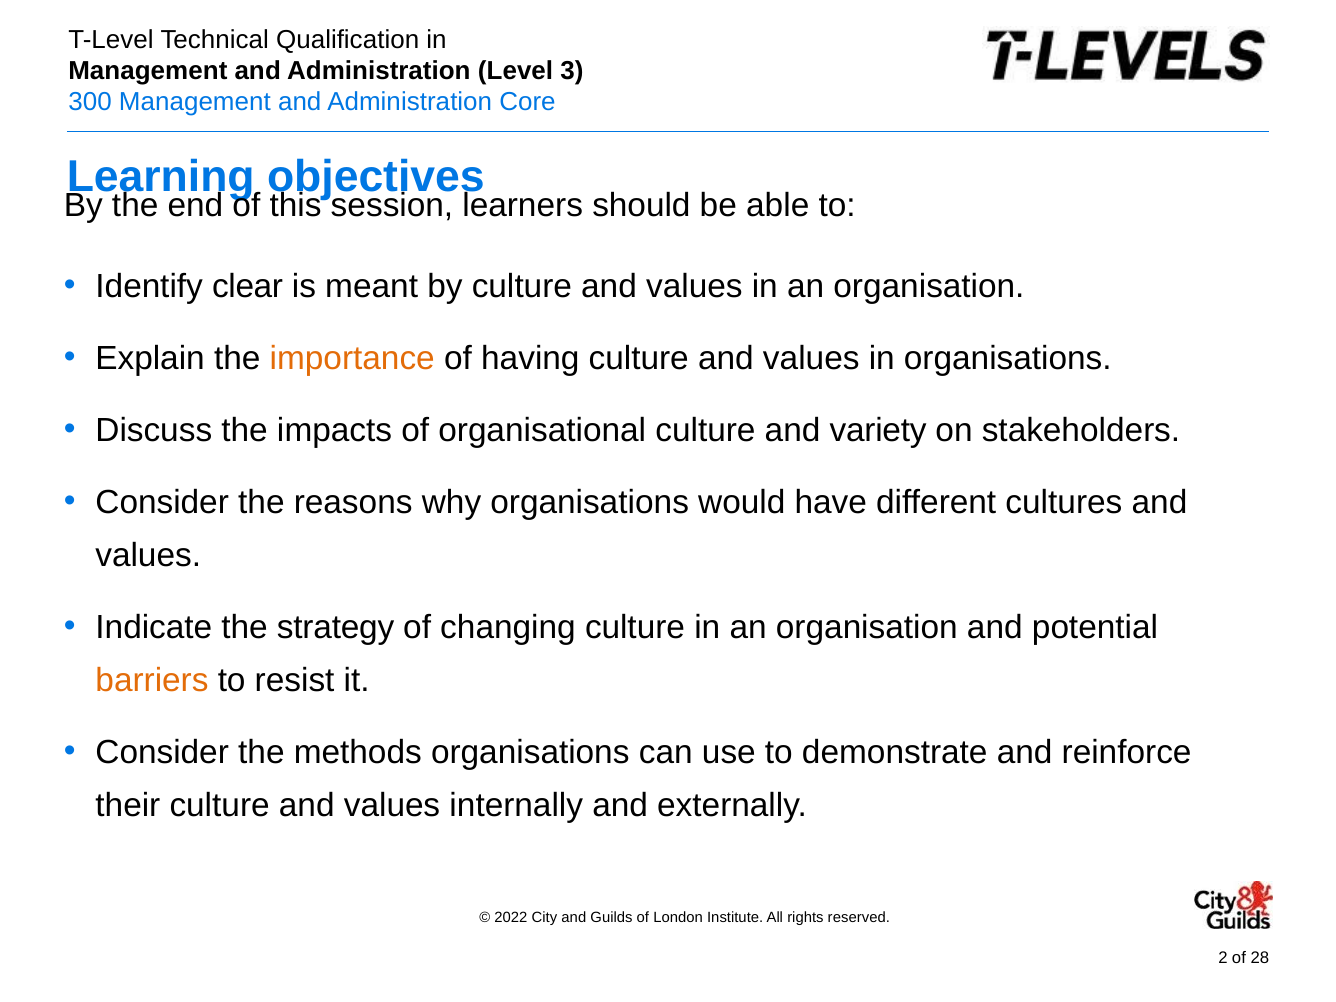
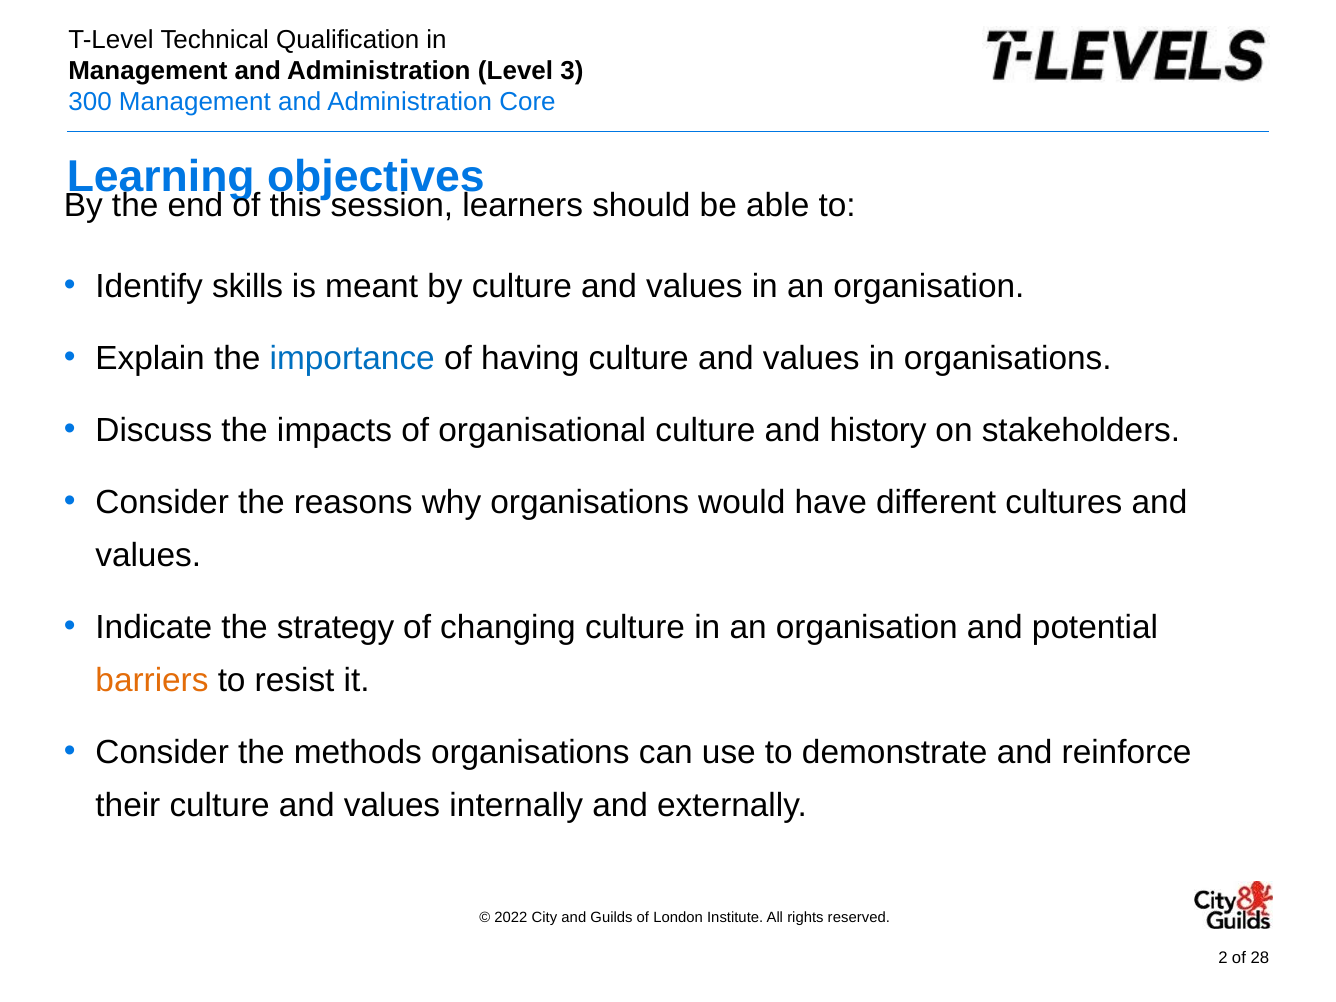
clear: clear -> skills
importance colour: orange -> blue
variety: variety -> history
